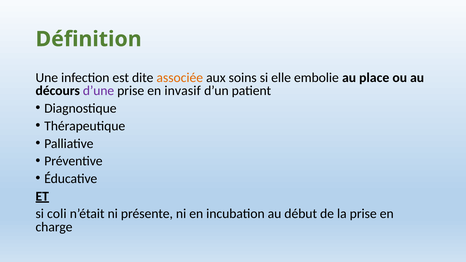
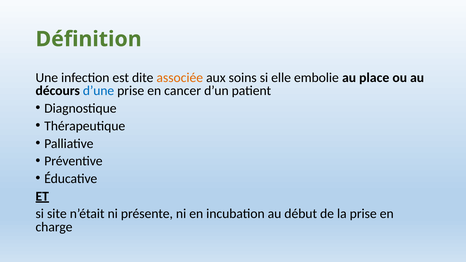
d’une colour: purple -> blue
invasif: invasif -> cancer
coli: coli -> site
